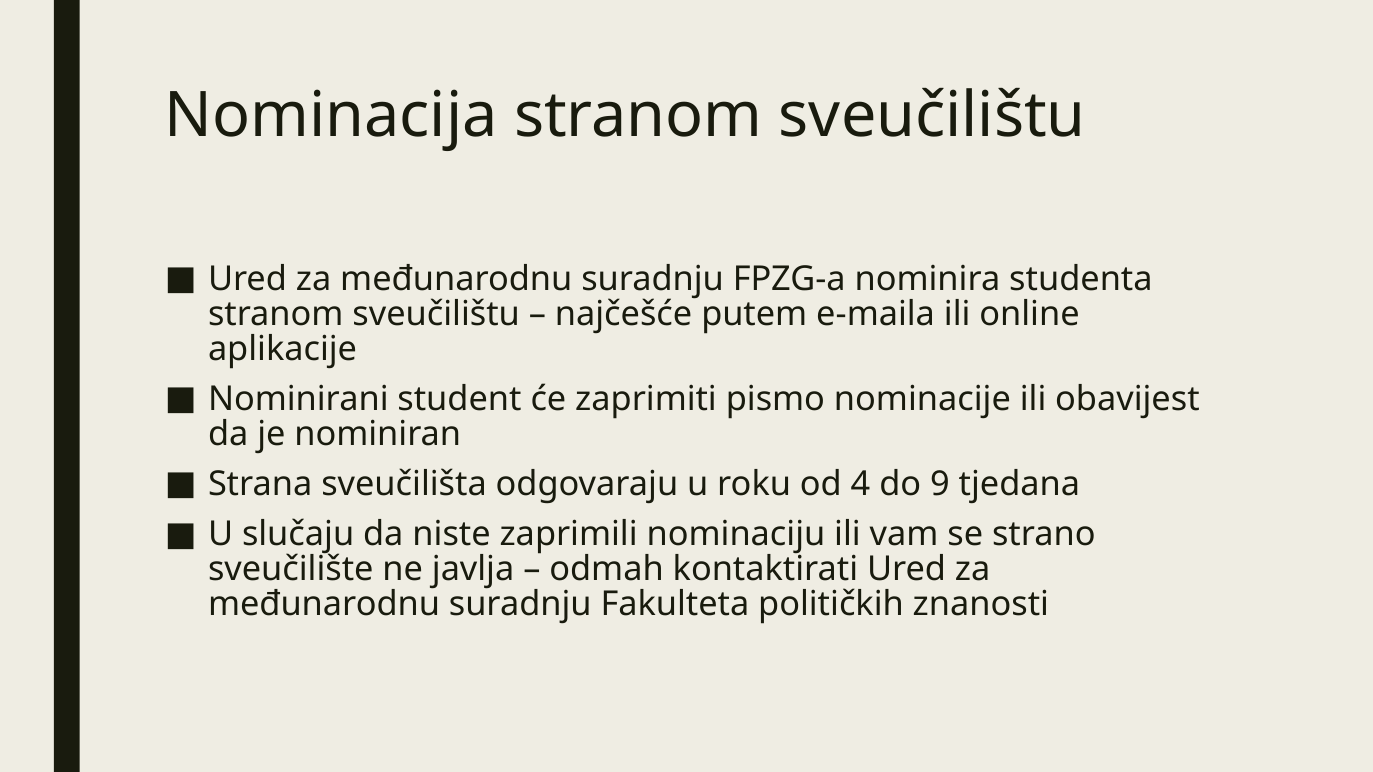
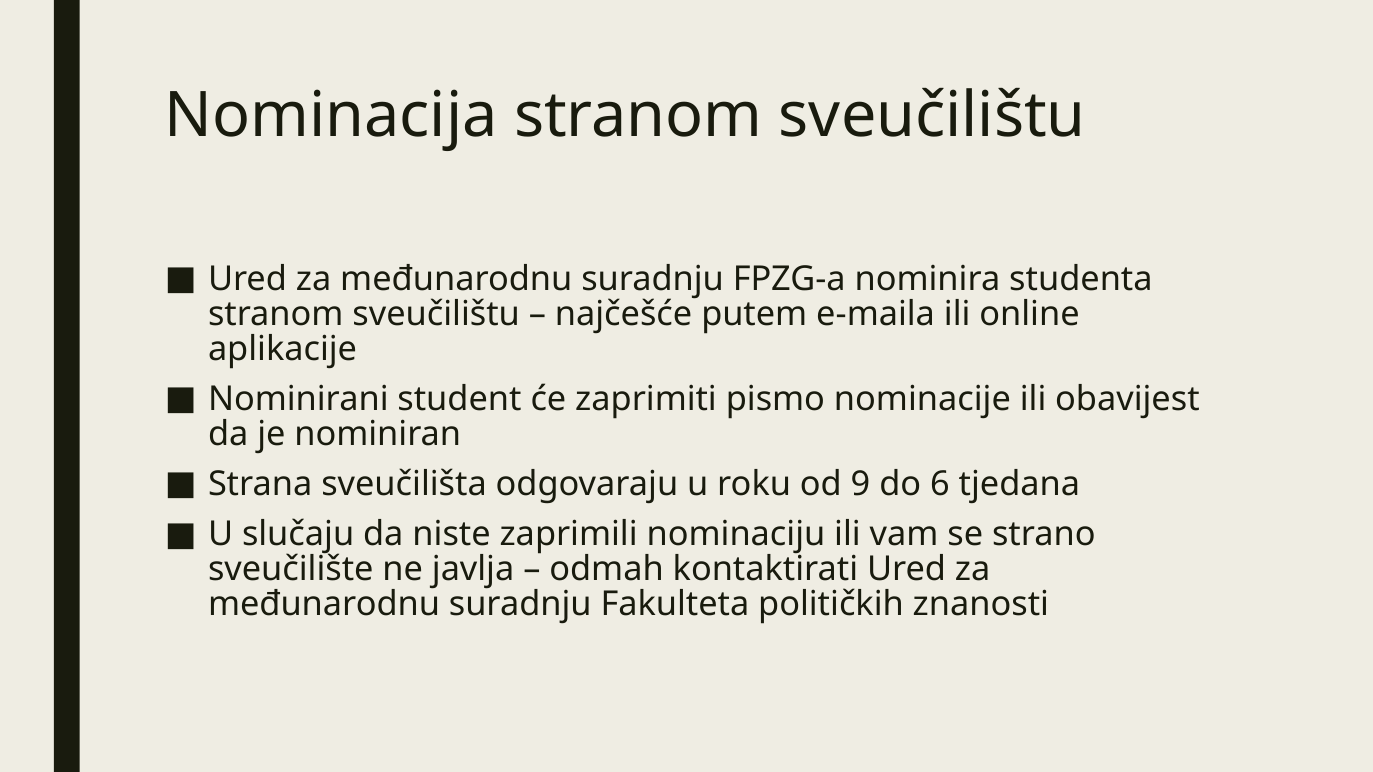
4: 4 -> 9
9: 9 -> 6
